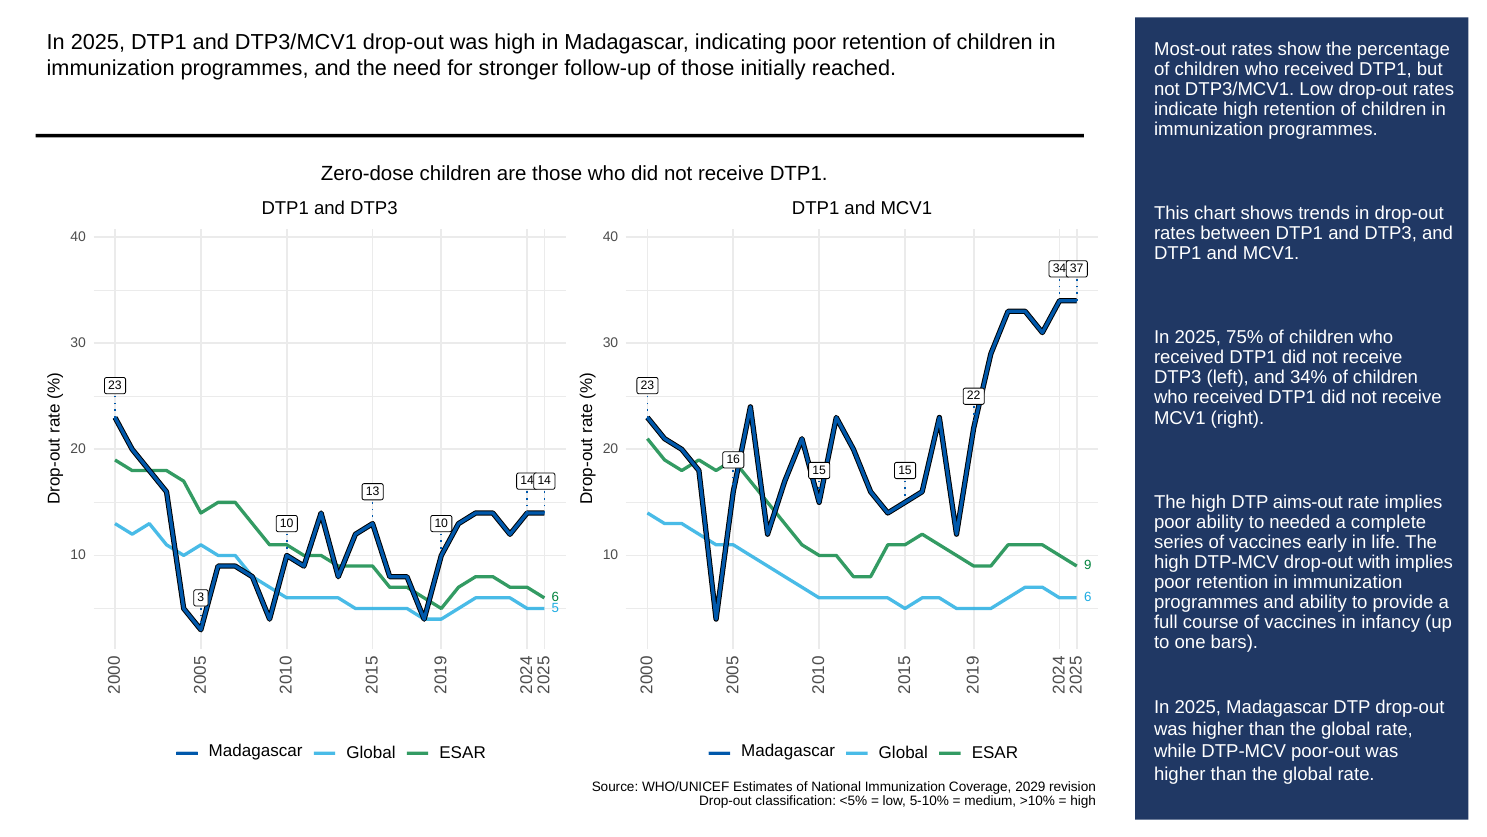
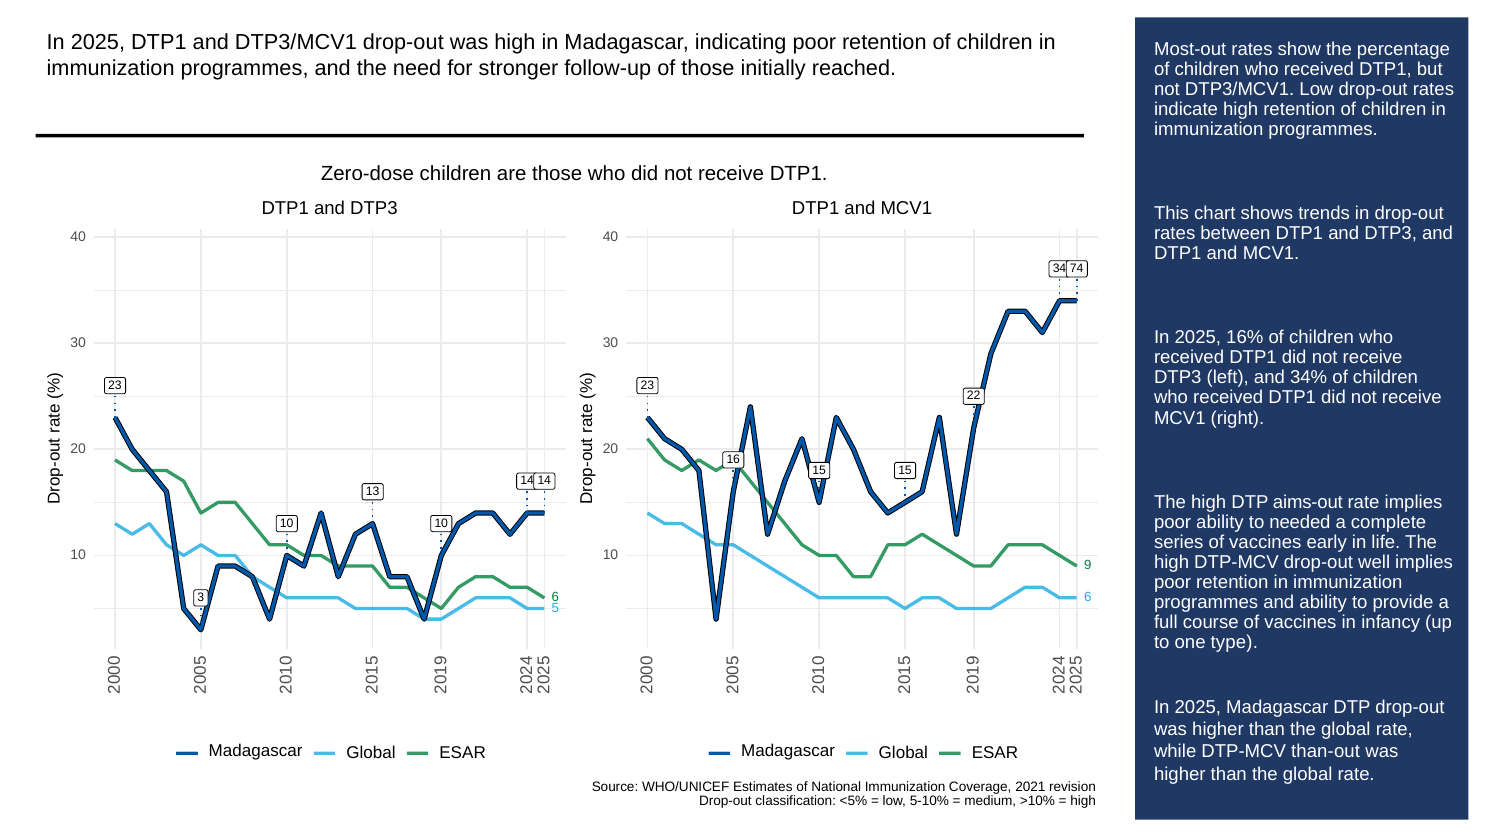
37: 37 -> 74
75%: 75% -> 16%
with: with -> well
bars: bars -> type
poor-out: poor-out -> than-out
2029: 2029 -> 2021
